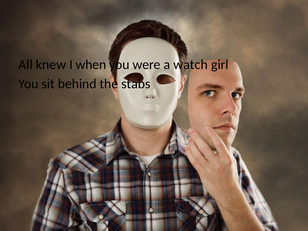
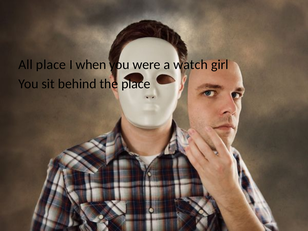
All knew: knew -> place
the stabs: stabs -> place
